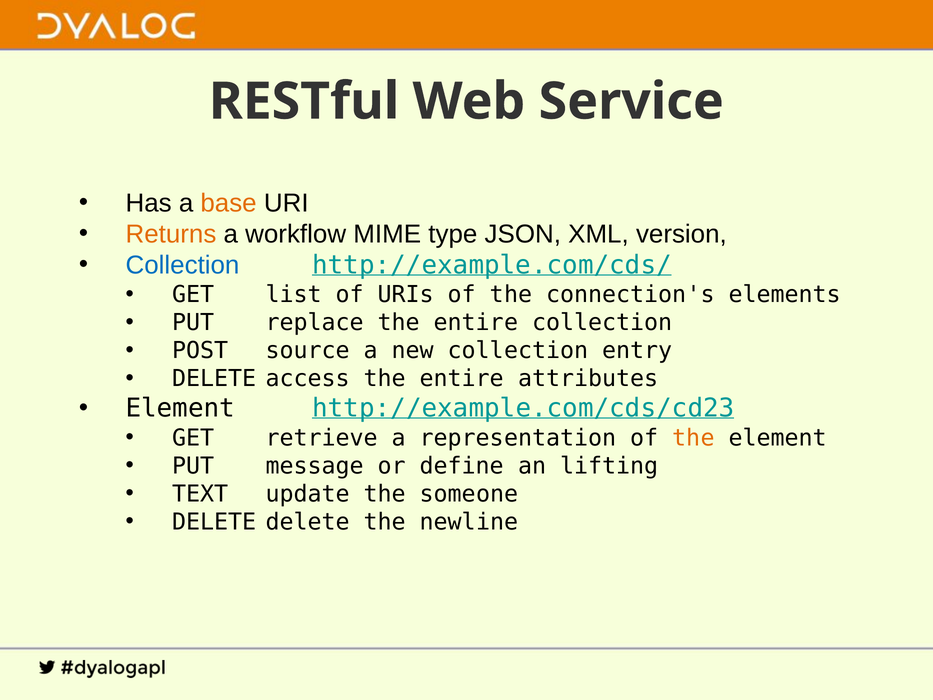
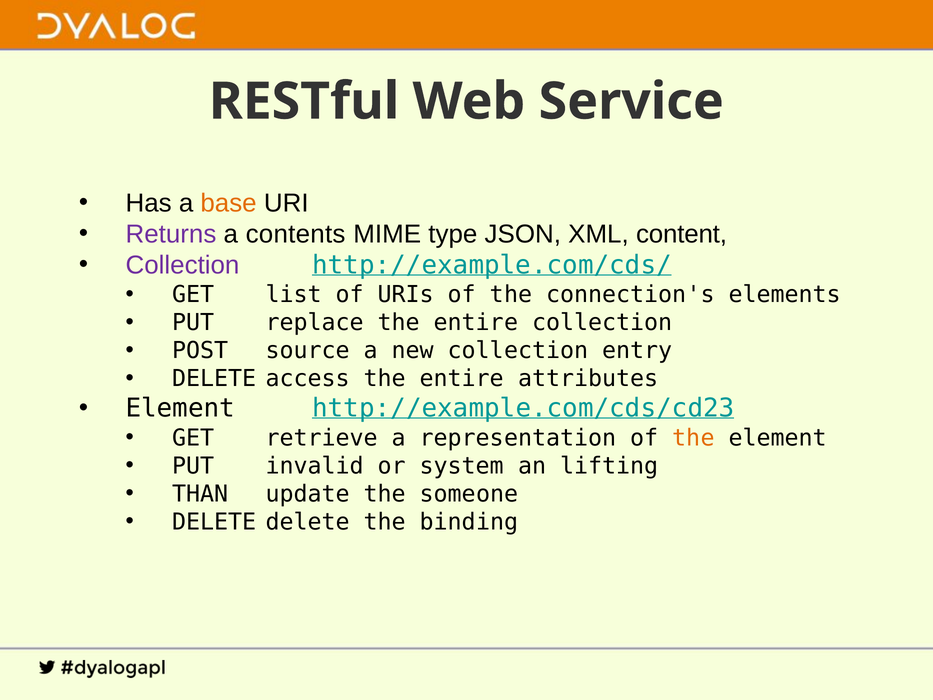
Returns colour: orange -> purple
workflow: workflow -> contents
version: version -> content
Collection at (182, 265) colour: blue -> purple
message: message -> invalid
define: define -> system
TEXT: TEXT -> THAN
newline: newline -> binding
